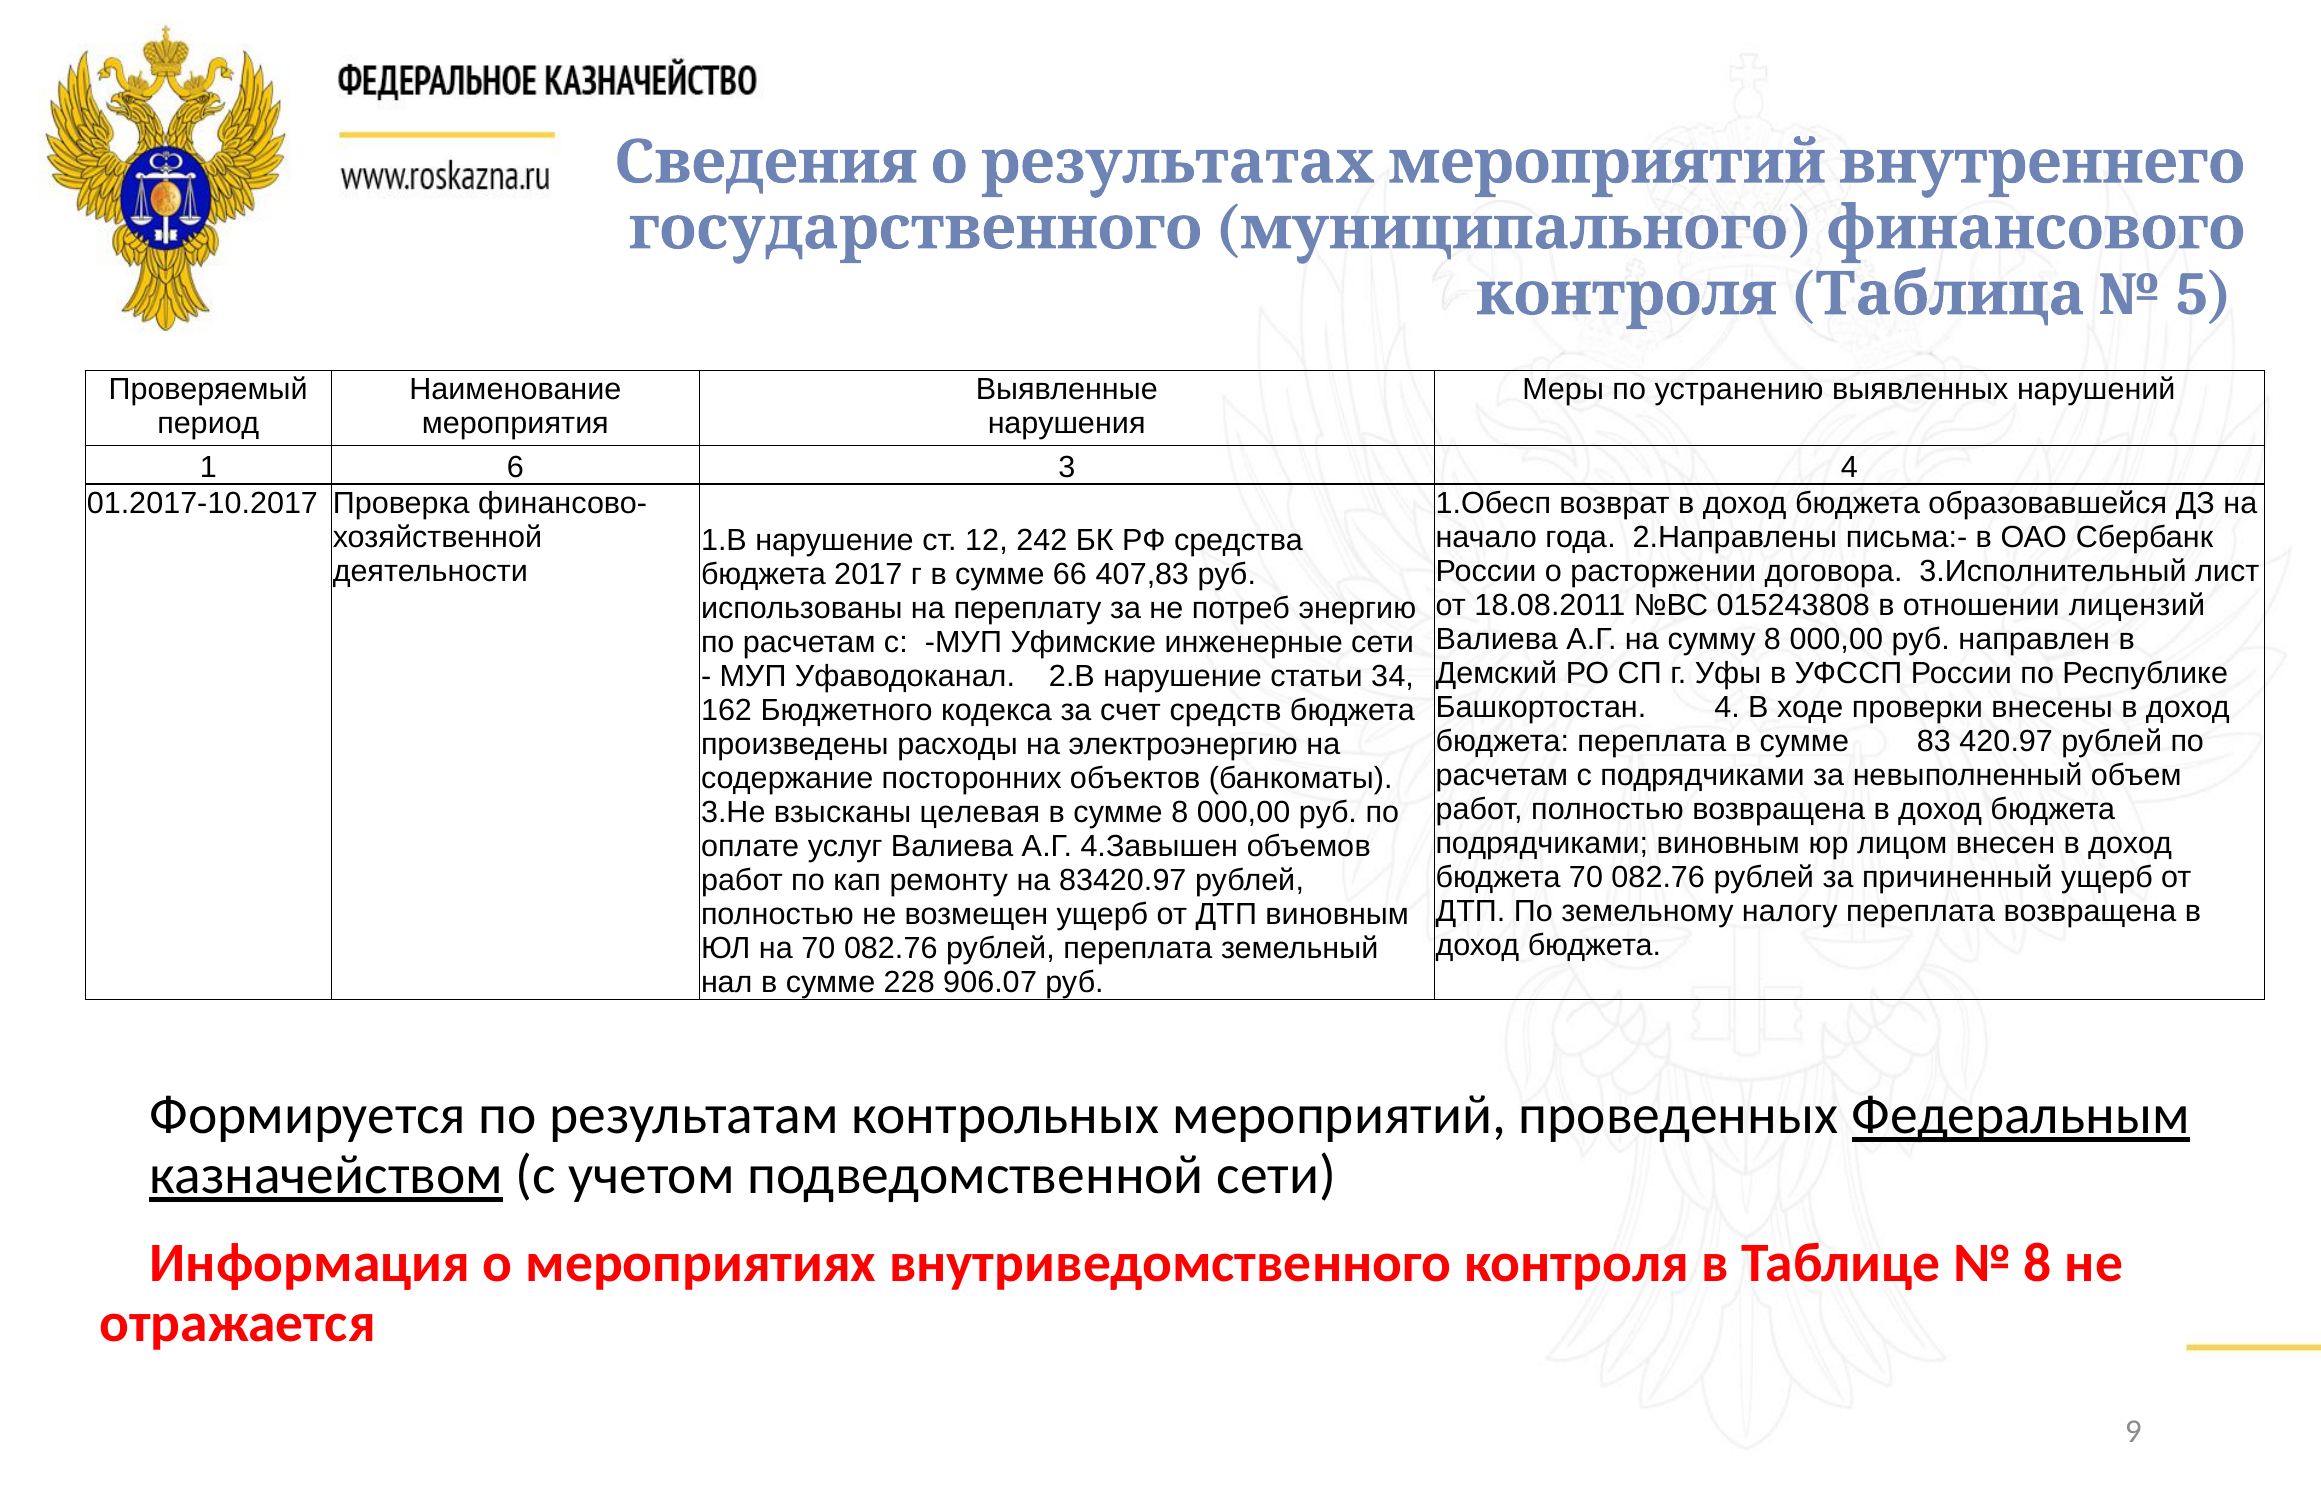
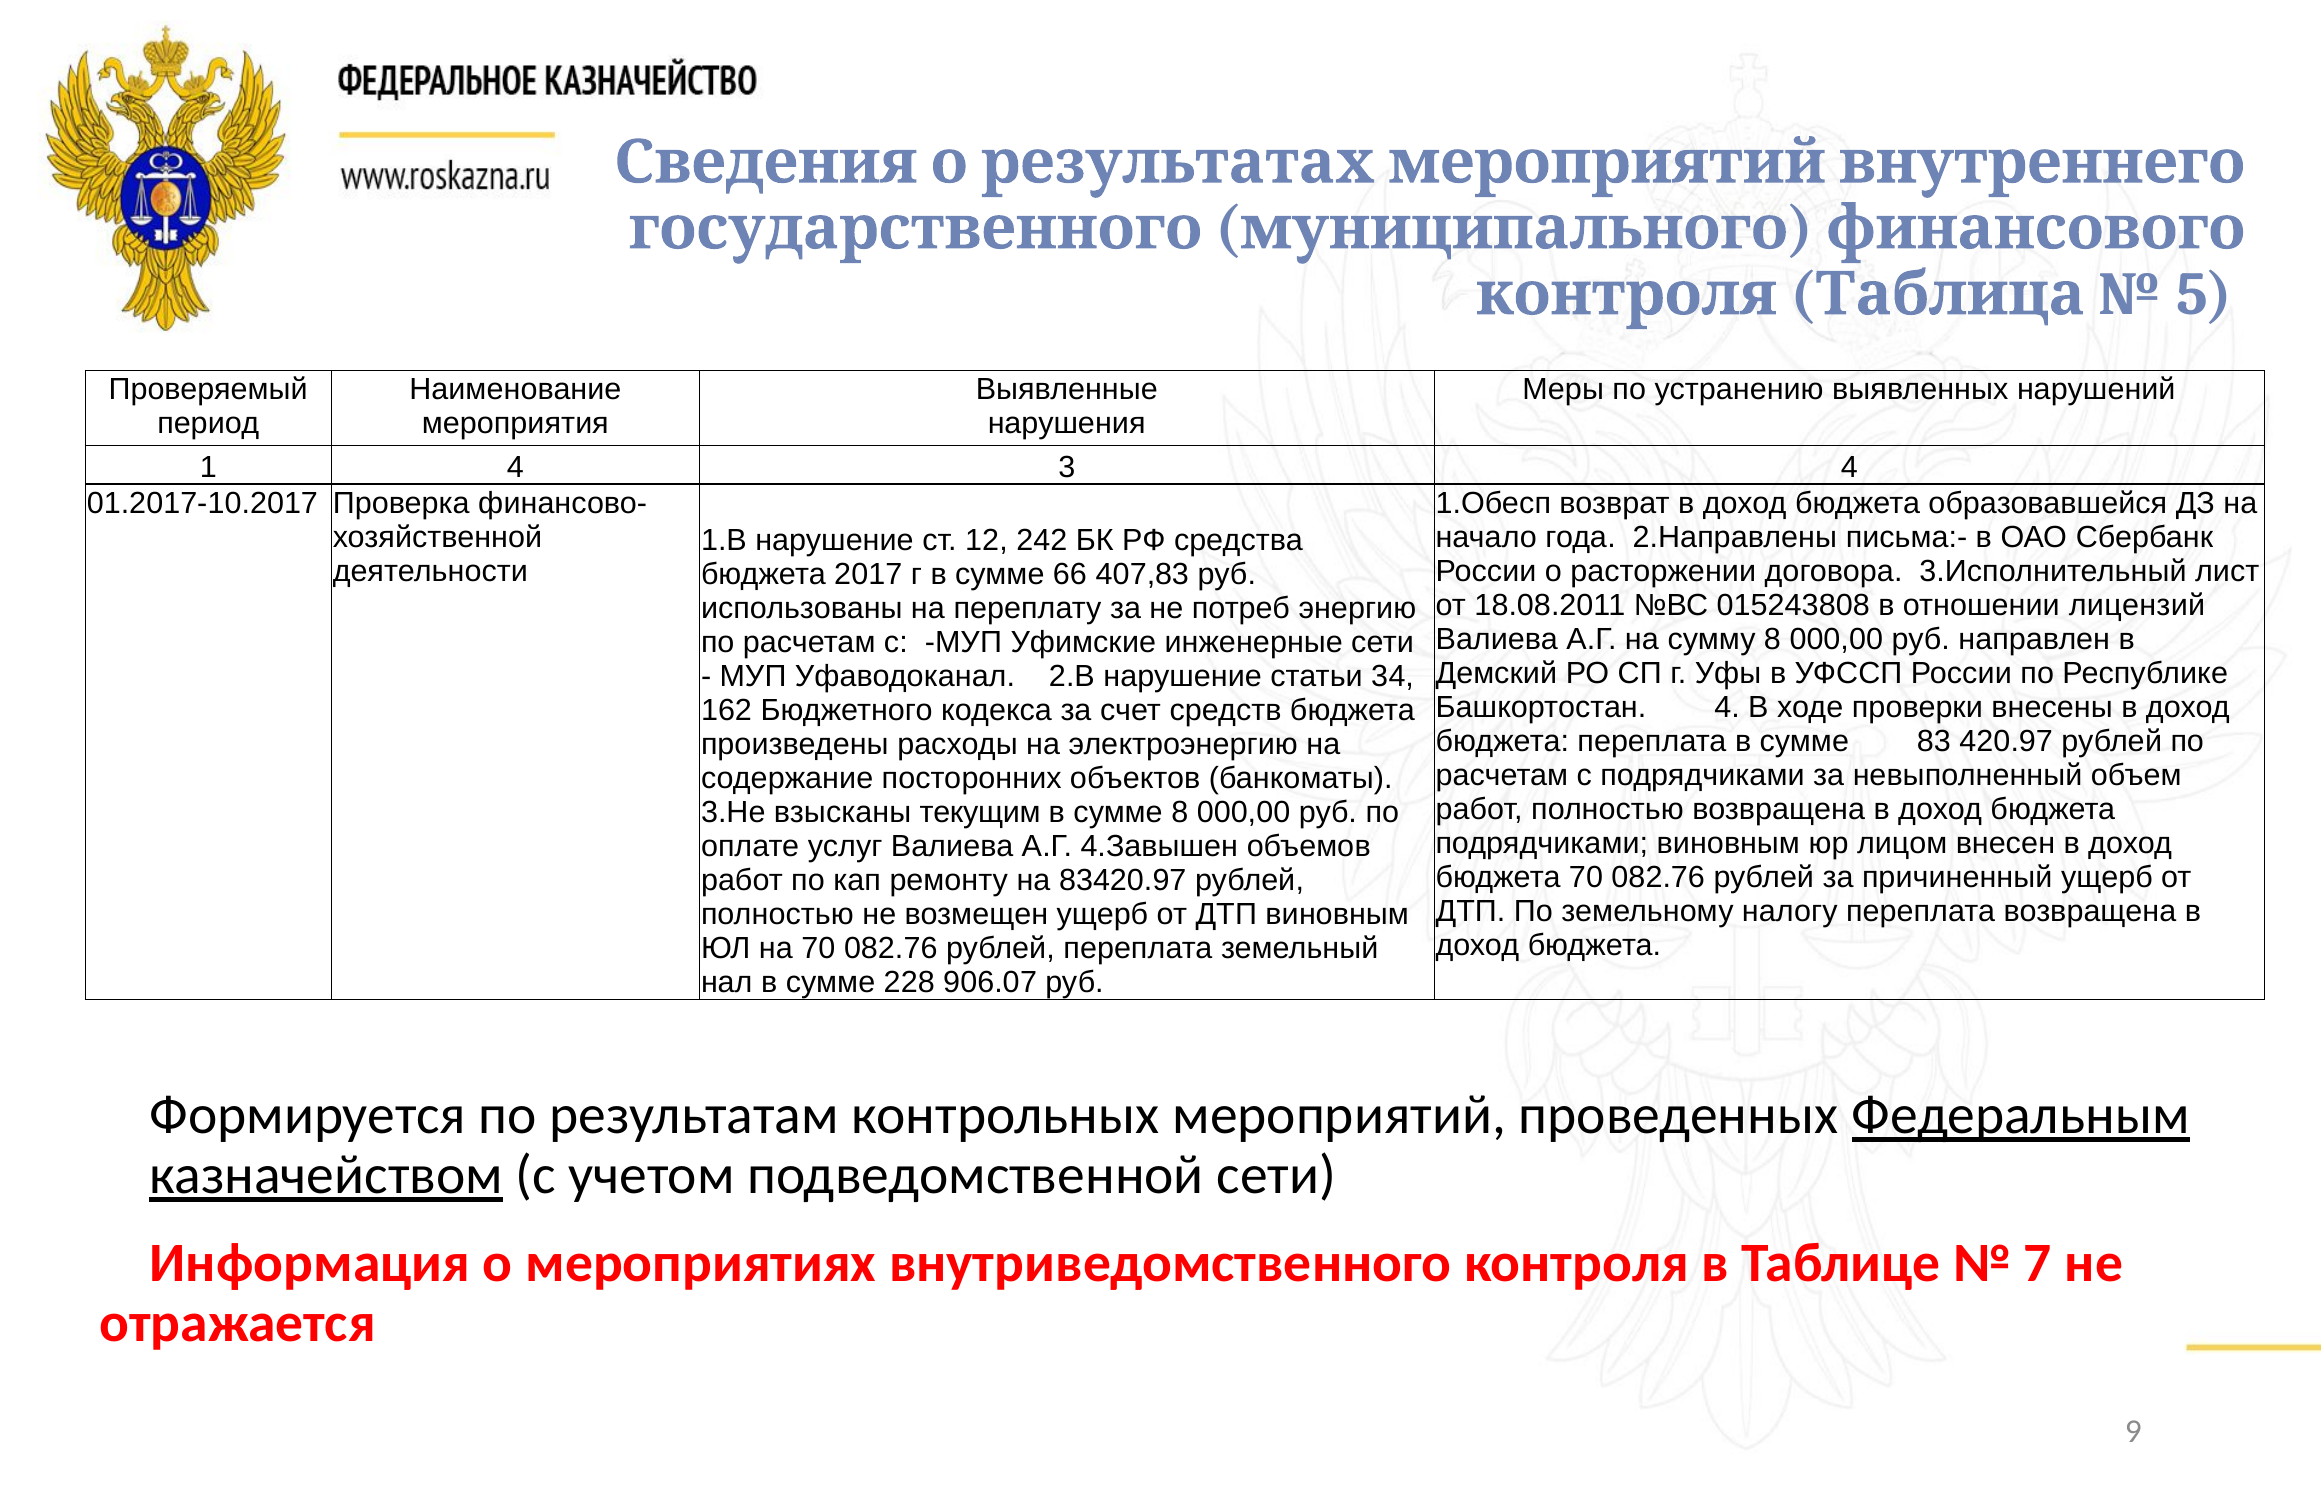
1 6: 6 -> 4
целевая: целевая -> текущим
8 at (2038, 1263): 8 -> 7
